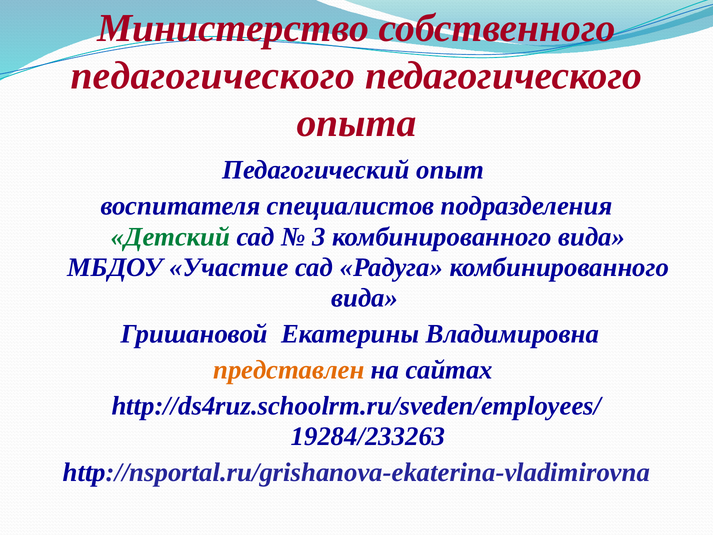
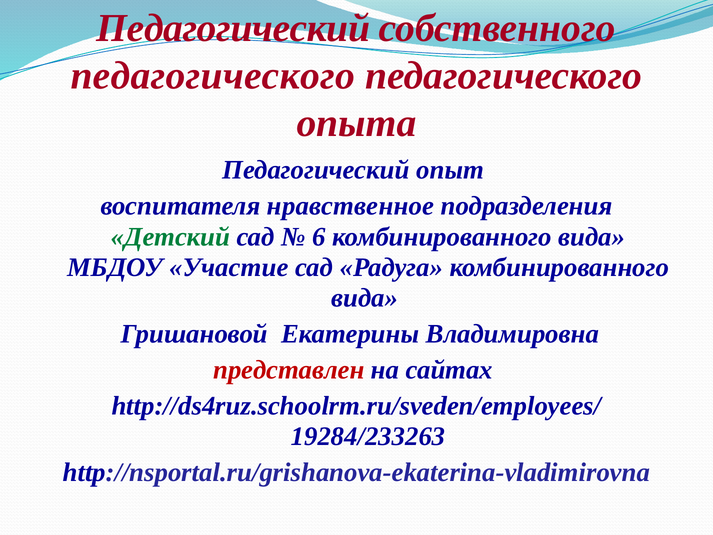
Министерство at (233, 28): Министерство -> Педагогический
специалистов: специалистов -> нравственное
3: 3 -> 6
представлен colour: orange -> red
